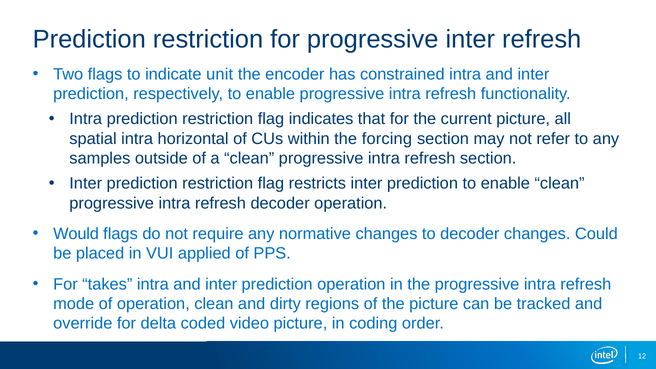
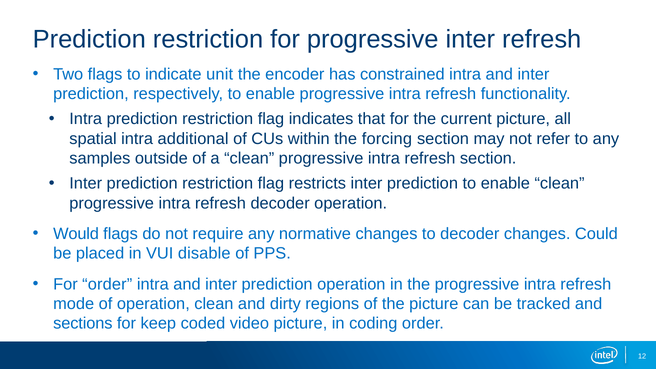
horizontal: horizontal -> additional
applied: applied -> disable
For takes: takes -> order
override: override -> sections
delta: delta -> keep
